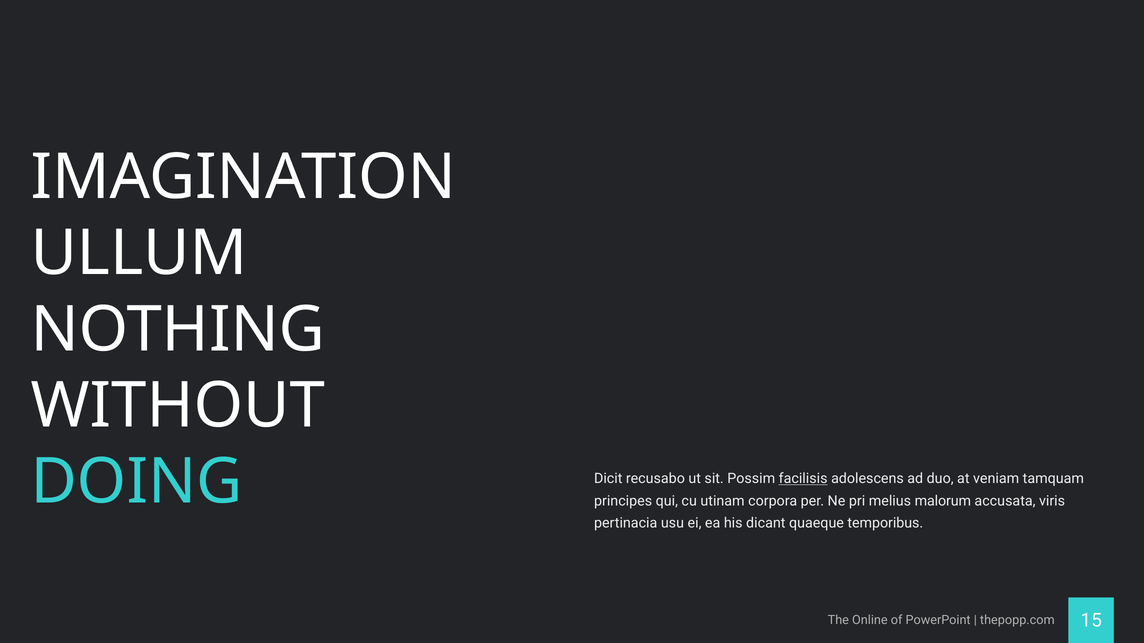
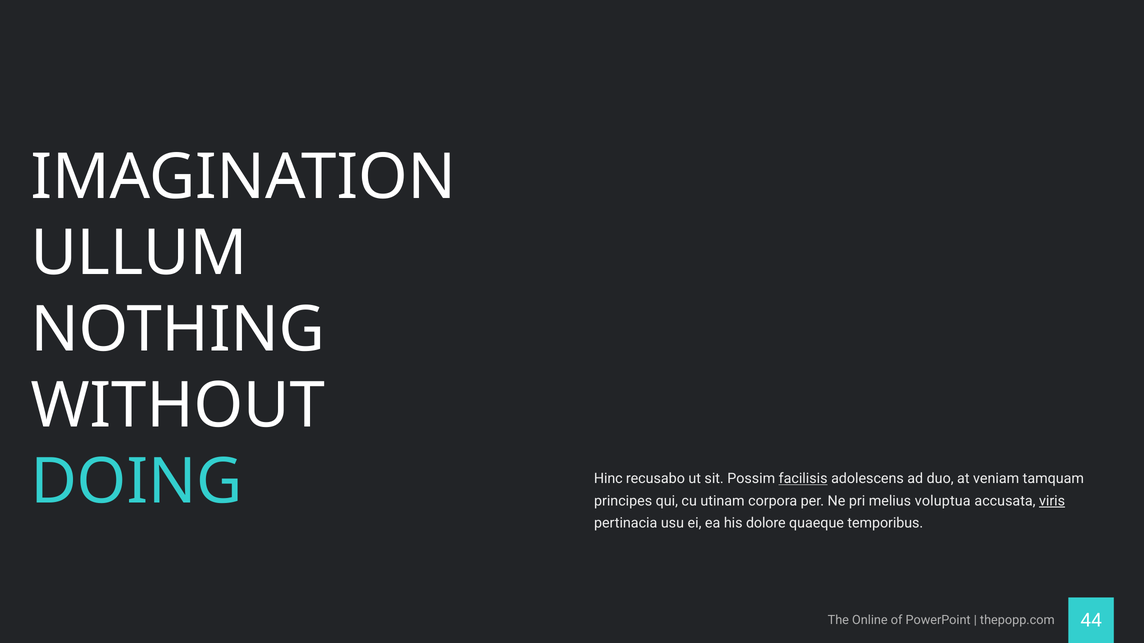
Dicit: Dicit -> Hinc
malorum: malorum -> voluptua
viris underline: none -> present
dicant: dicant -> dolore
15: 15 -> 44
